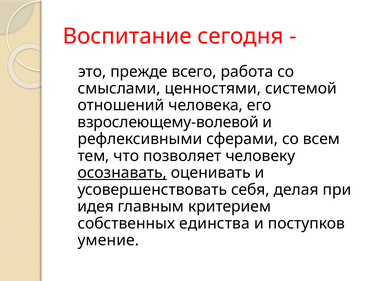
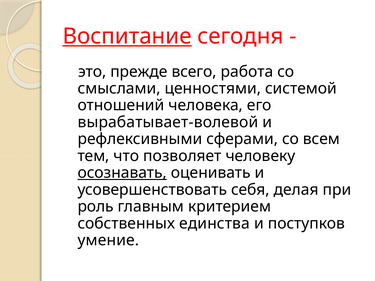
Воспитание underline: none -> present
взрослеющему-волевой: взрослеющему-волевой -> вырабатывает-волевой
идея: идея -> роль
